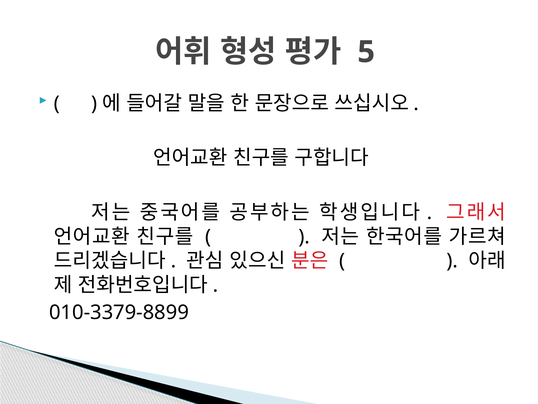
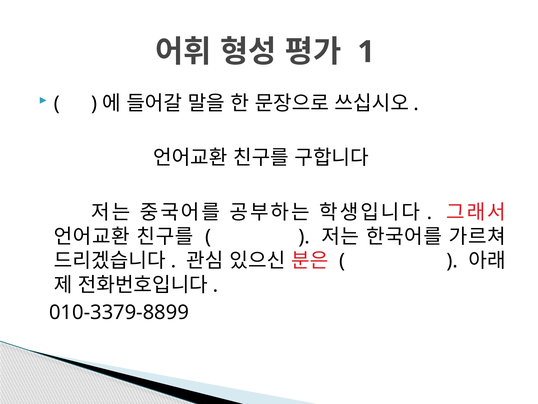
5: 5 -> 1
